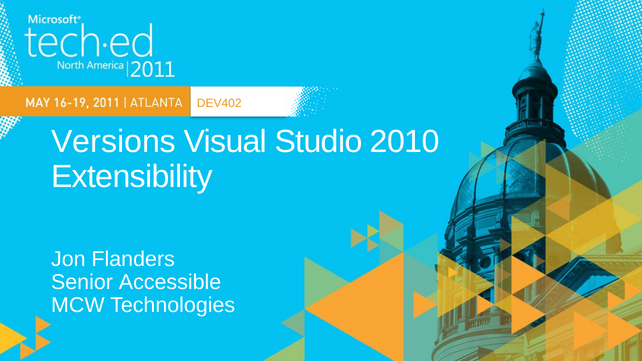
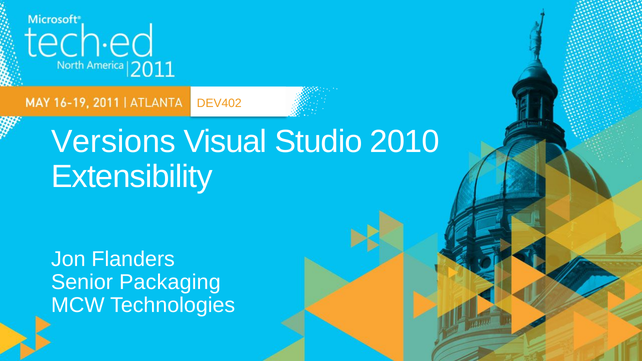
Accessible: Accessible -> Packaging
